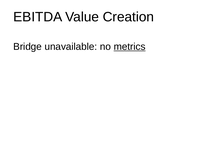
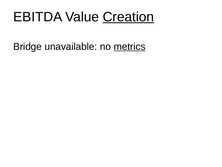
Creation underline: none -> present
